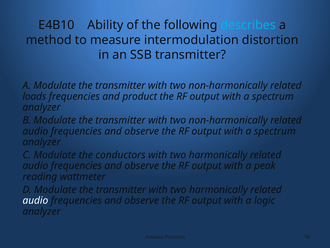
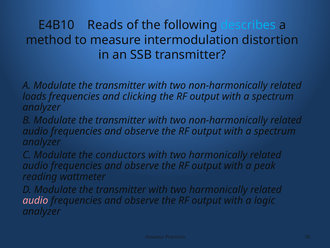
Ability: Ability -> Reads
product: product -> clicking
audio at (35, 200) colour: white -> pink
